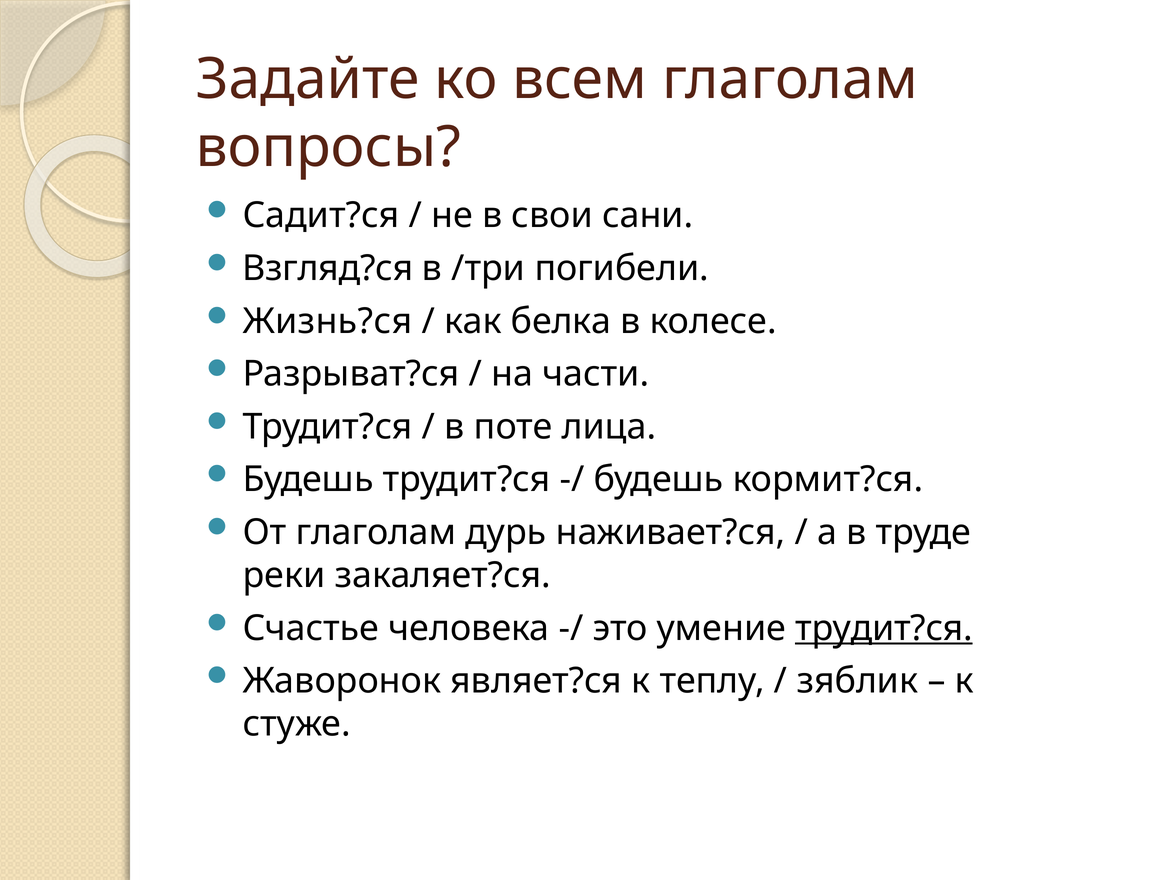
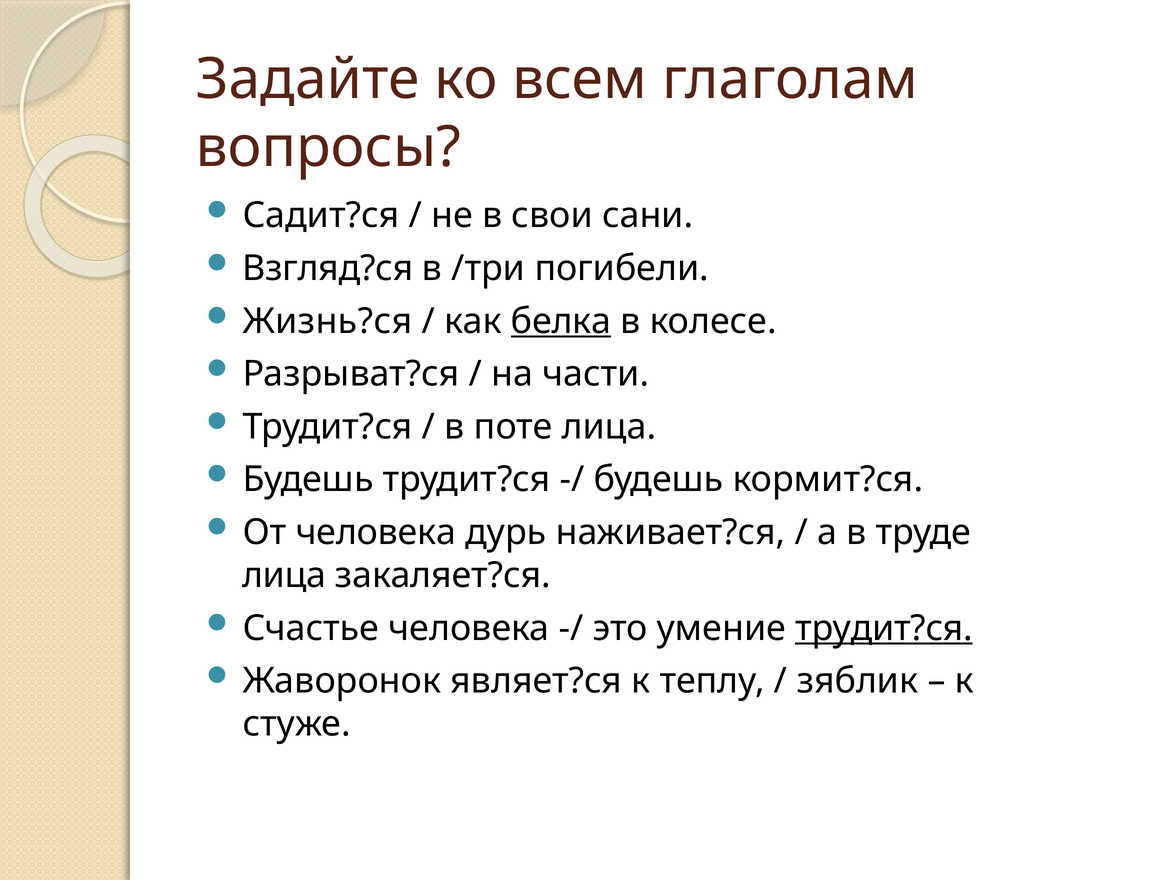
белка underline: none -> present
От глаголам: глаголам -> человека
реки at (284, 575): реки -> лица
